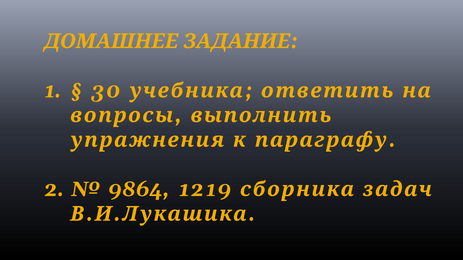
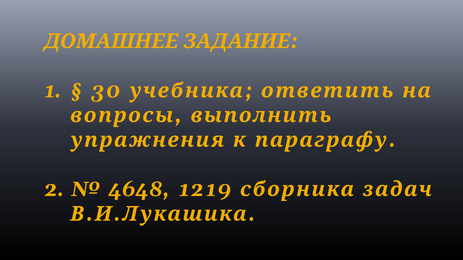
9864: 9864 -> 4648
